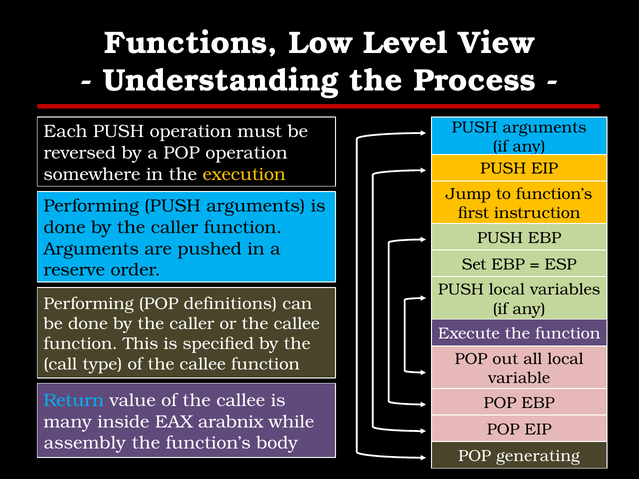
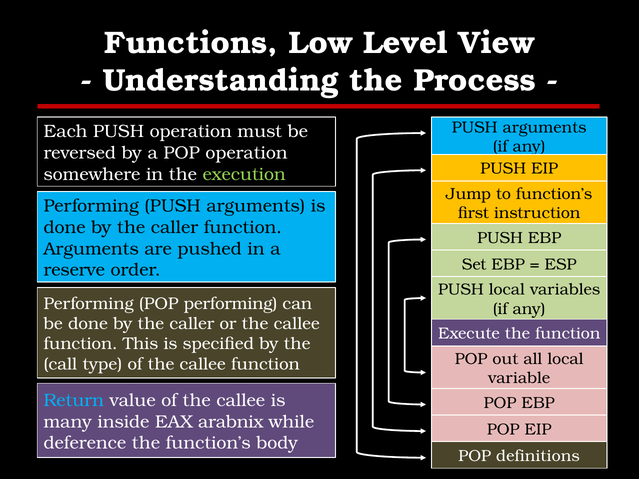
execution colour: yellow -> light green
POP definitions: definitions -> performing
assembly: assembly -> deference
generating: generating -> definitions
